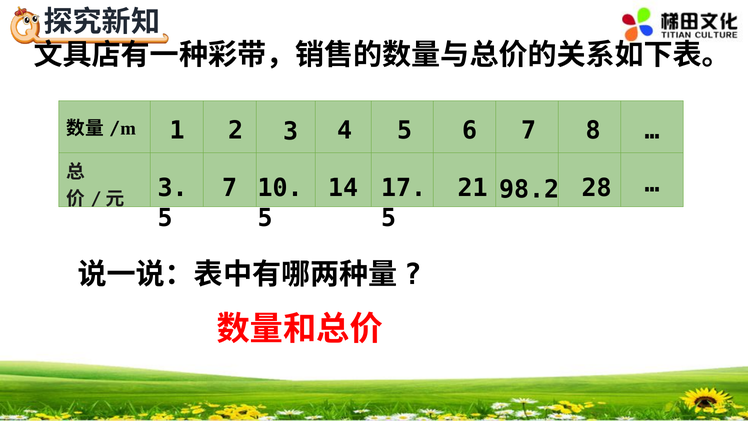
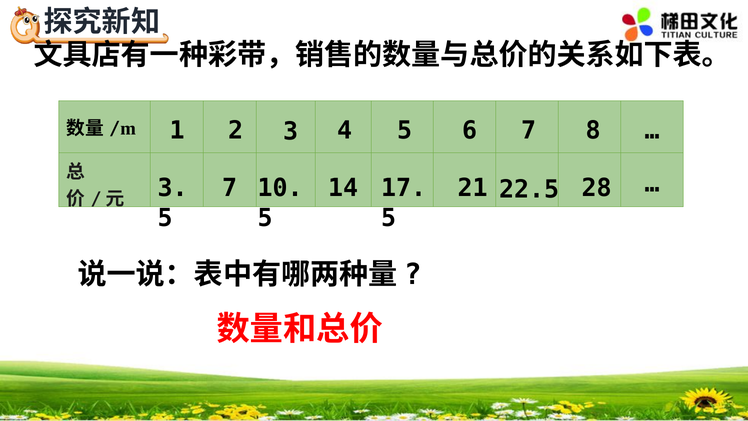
98.2: 98.2 -> 22.5
